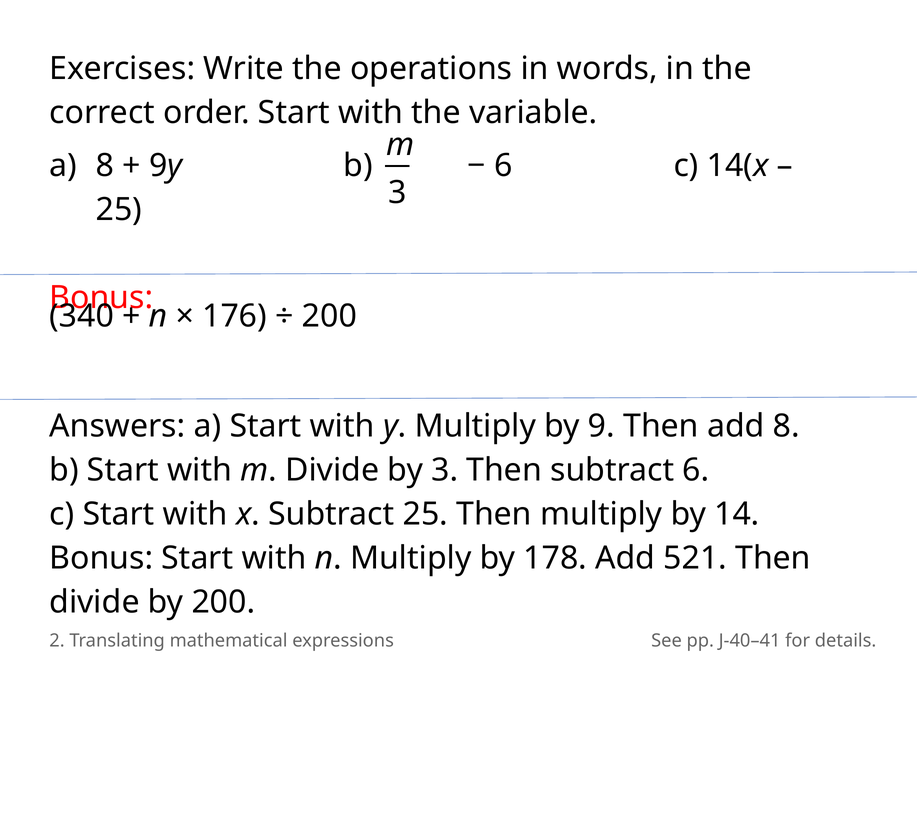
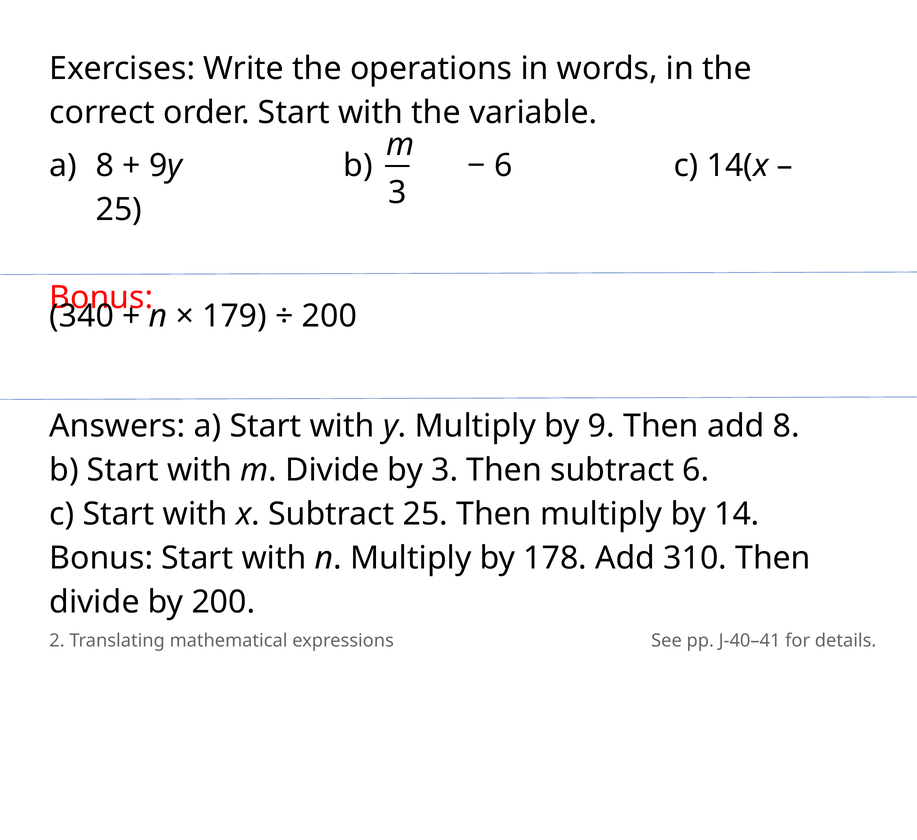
176: 176 -> 179
521: 521 -> 310
